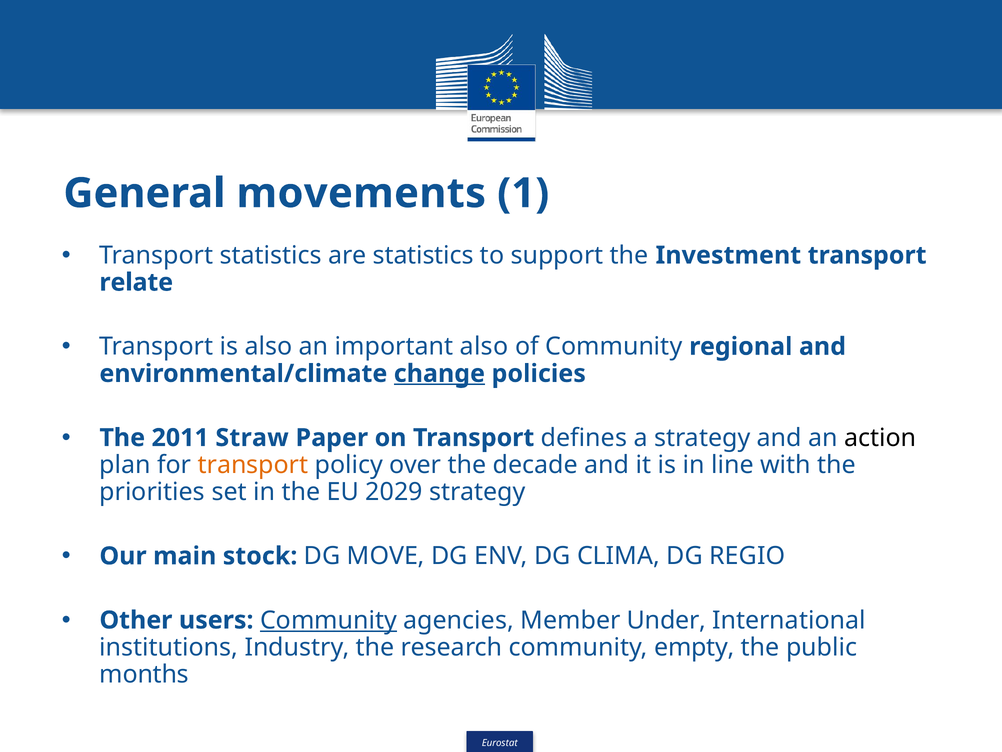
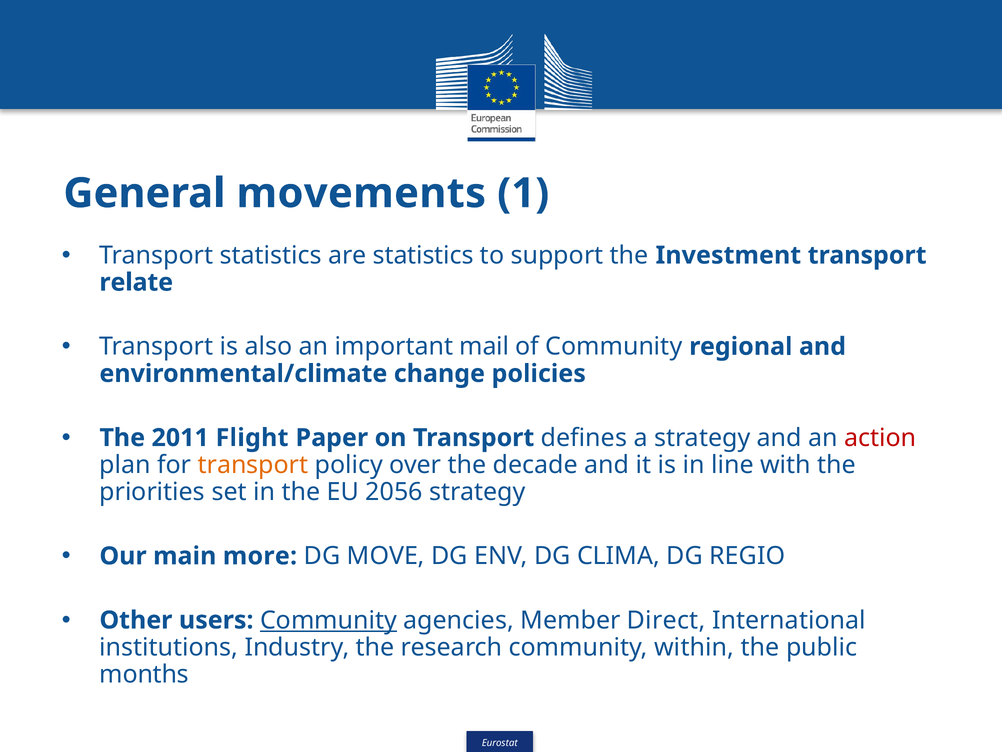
important also: also -> mail
change underline: present -> none
Straw: Straw -> Flight
action colour: black -> red
2029: 2029 -> 2056
stock: stock -> more
Under: Under -> Direct
empty: empty -> within
